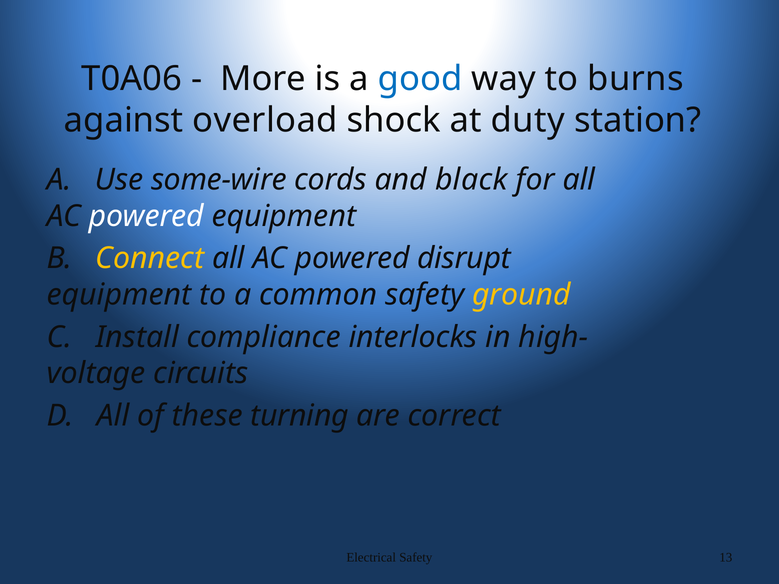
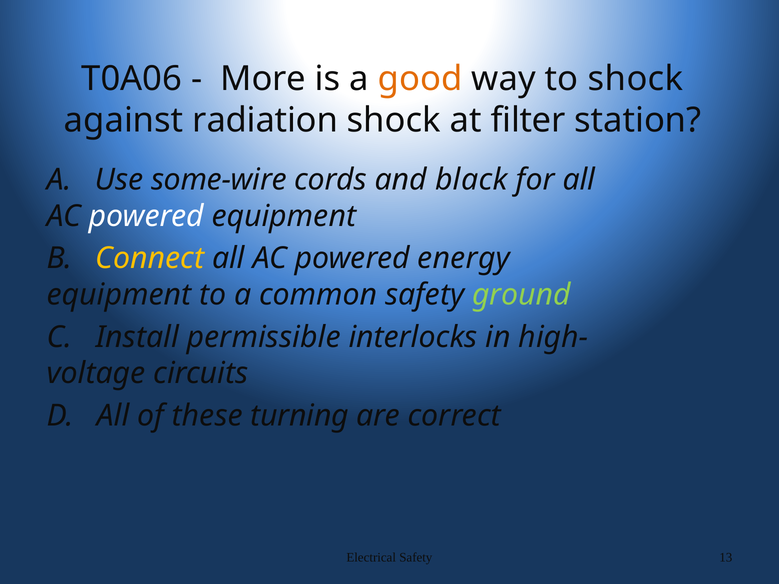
good colour: blue -> orange
to burns: burns -> shock
overload: overload -> radiation
duty: duty -> filter
disrupt: disrupt -> energy
ground colour: yellow -> light green
compliance: compliance -> permissible
